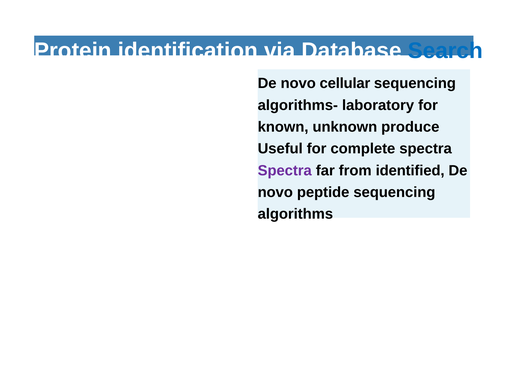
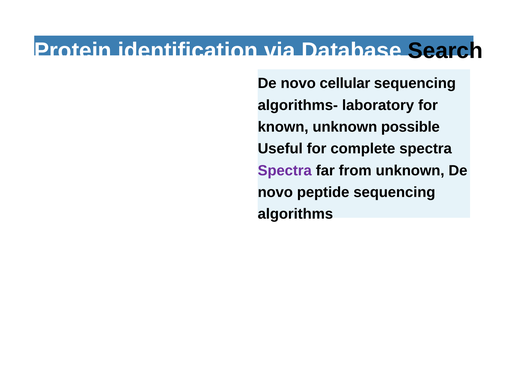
Search colour: blue -> black
produce: produce -> possible
from identified: identified -> unknown
